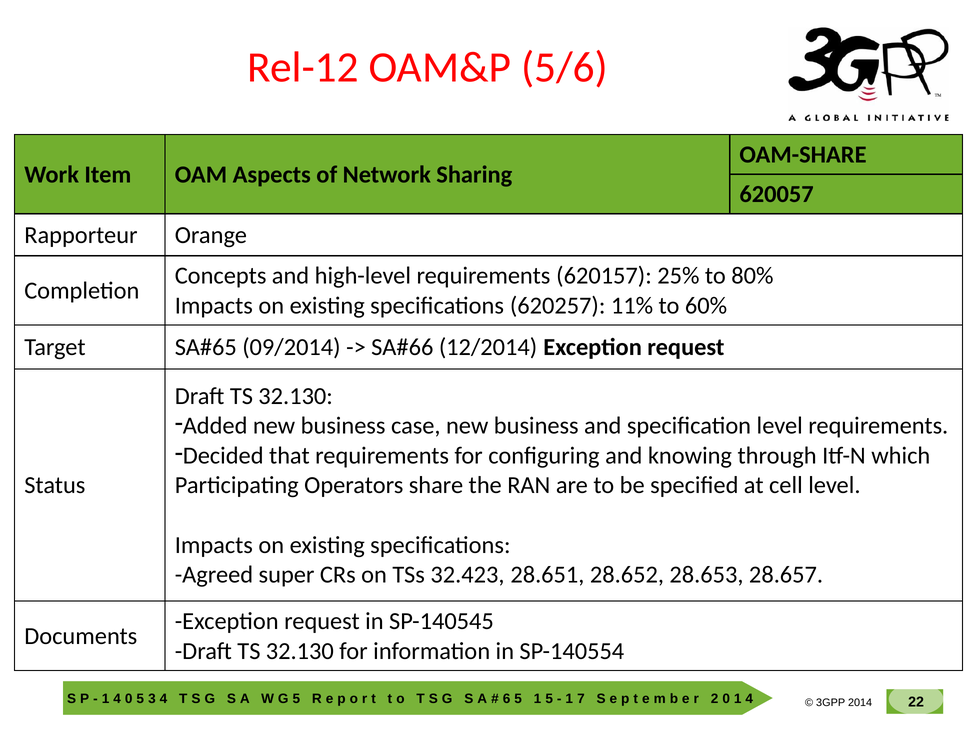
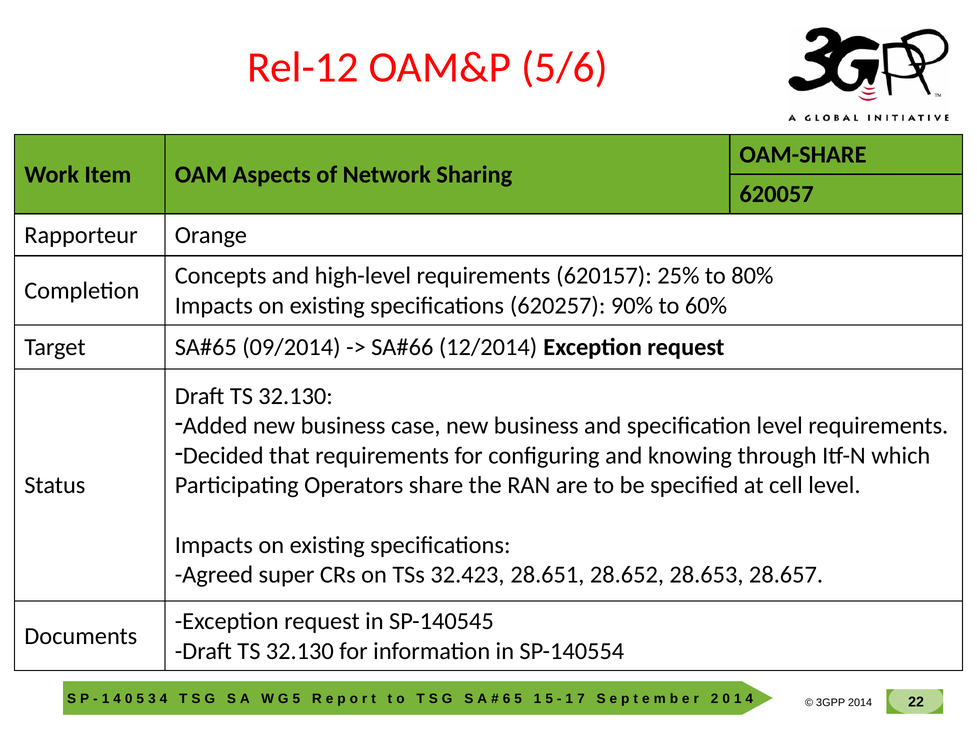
11%: 11% -> 90%
